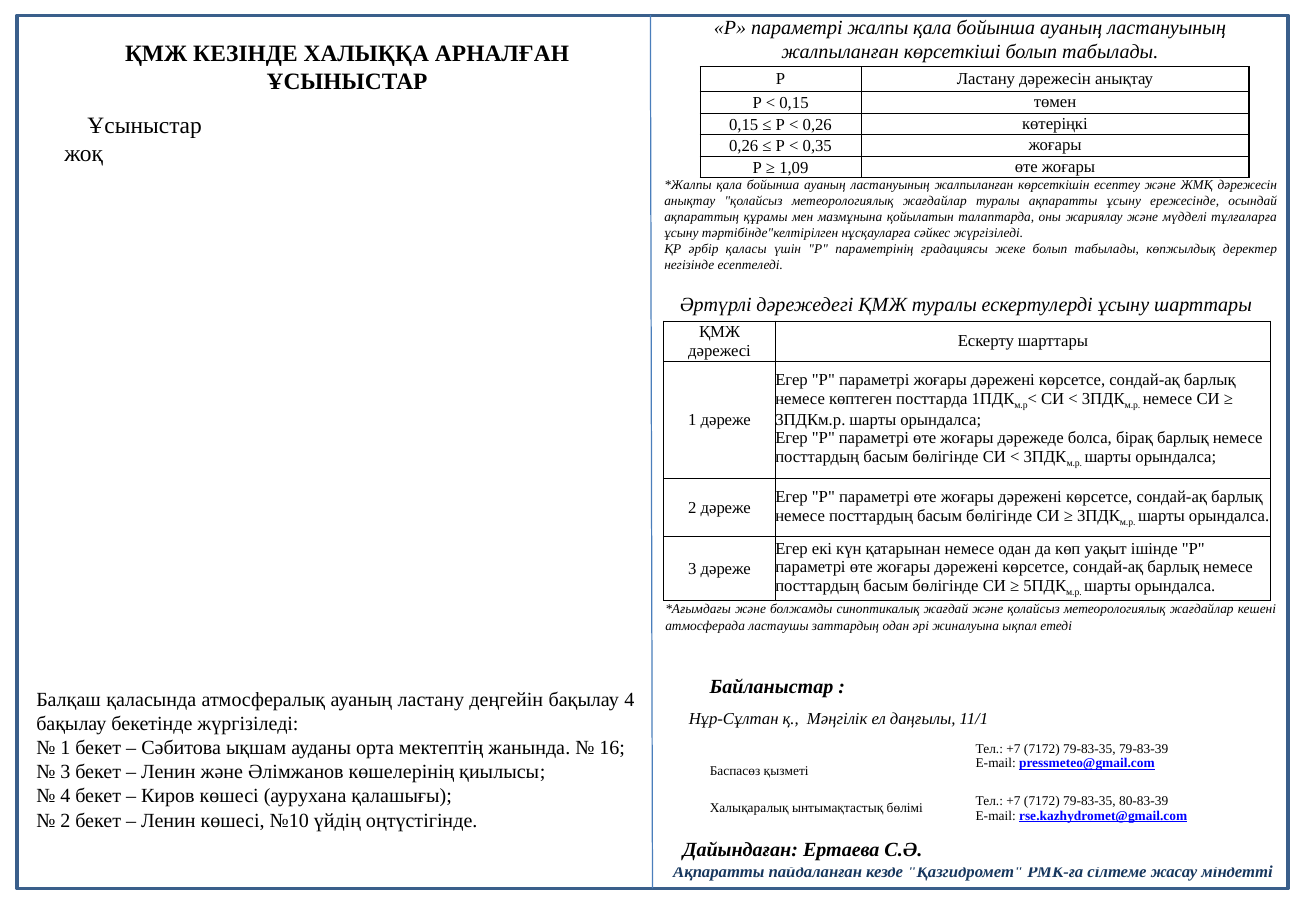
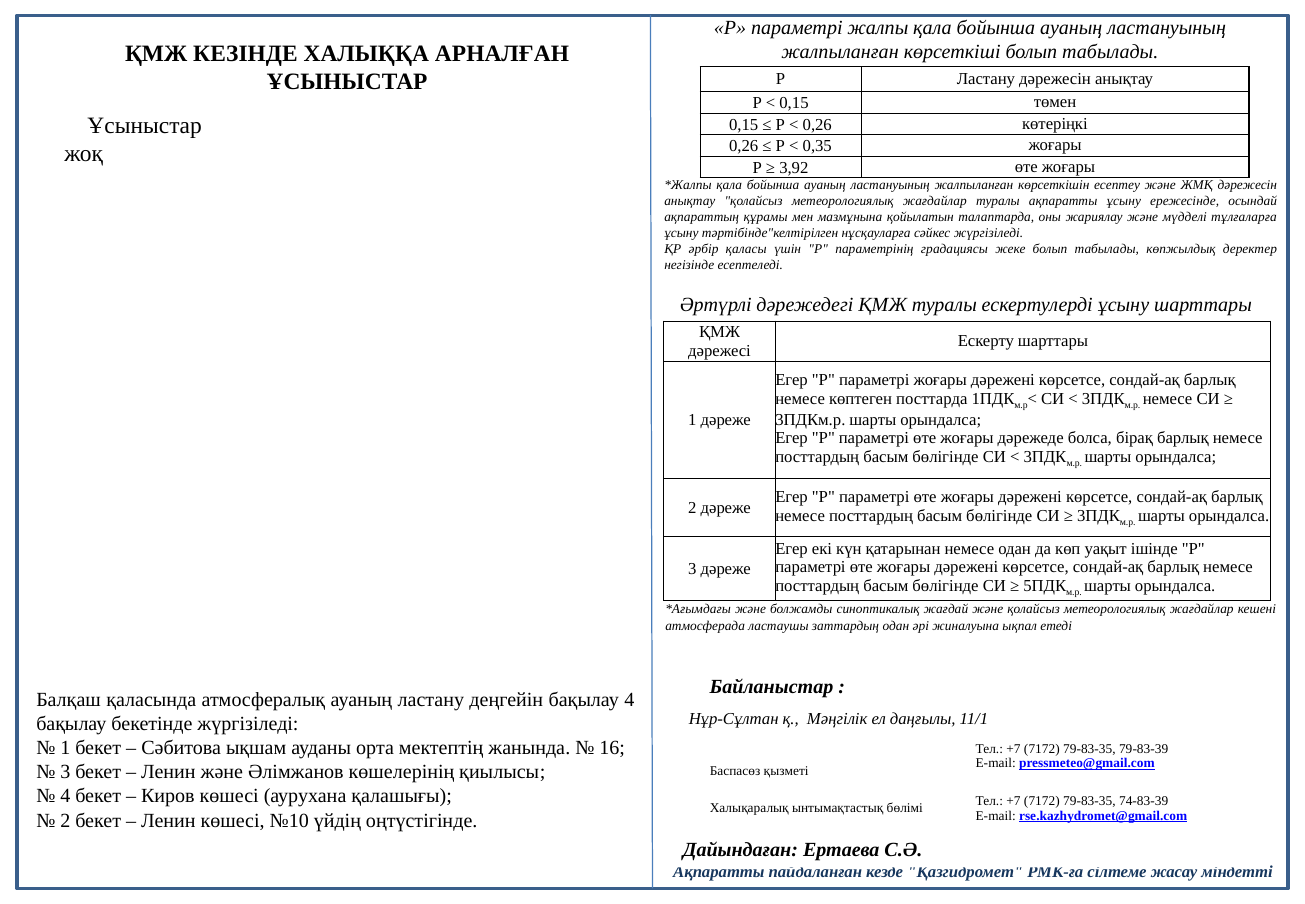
1,09: 1,09 -> 3,92
80-83-39: 80-83-39 -> 74-83-39
